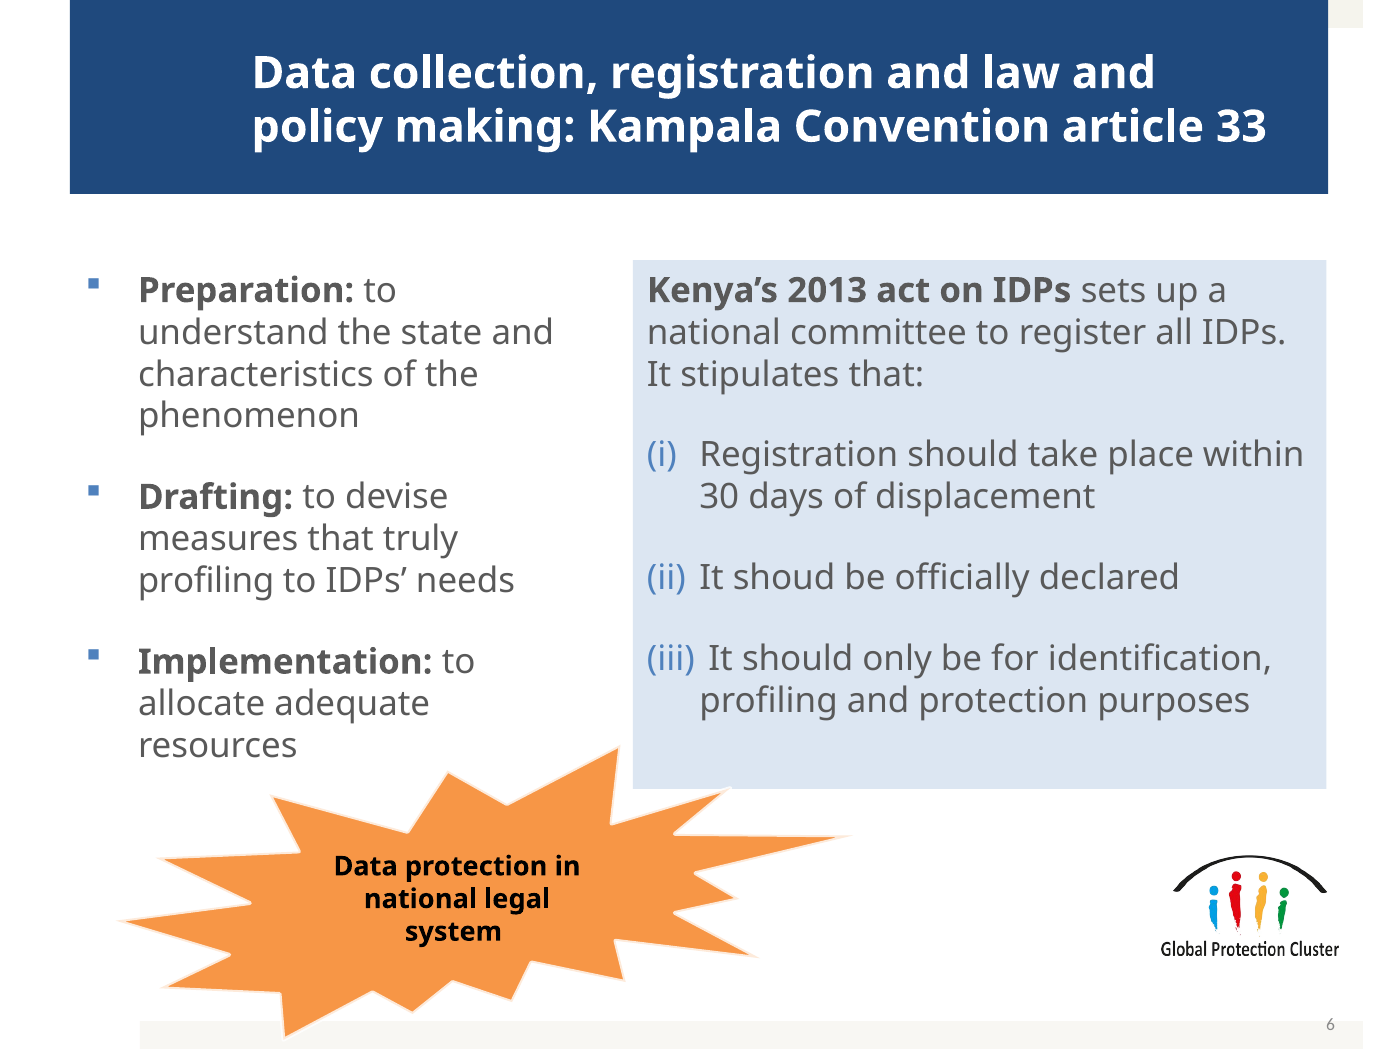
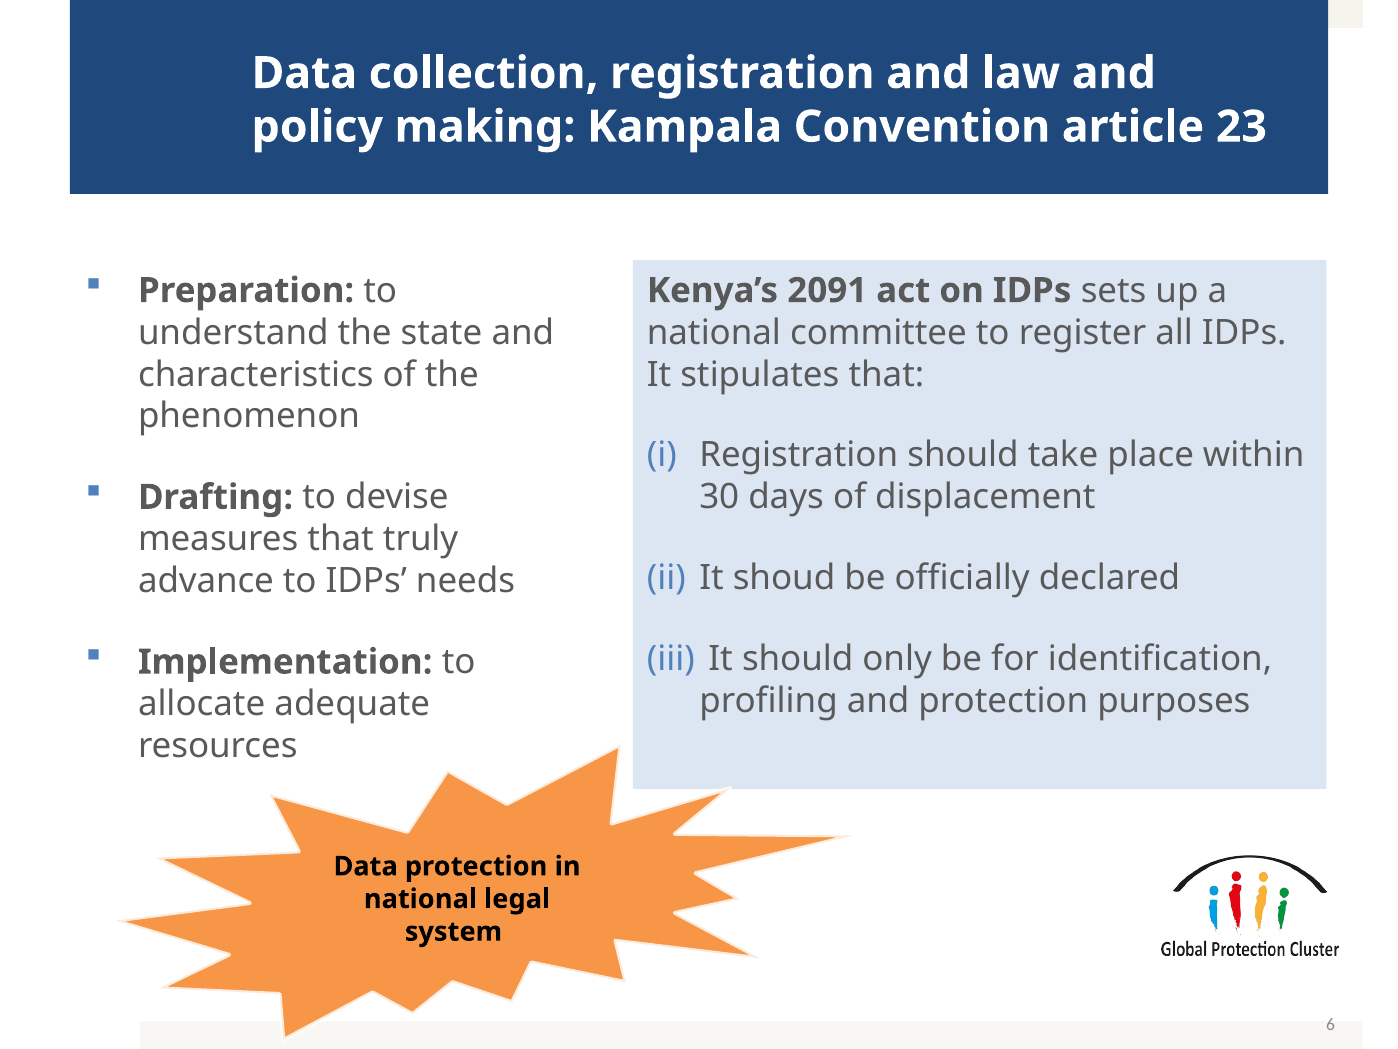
33: 33 -> 23
2013: 2013 -> 2091
profiling at (206, 581): profiling -> advance
